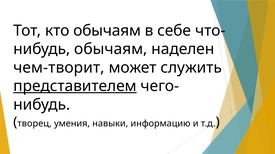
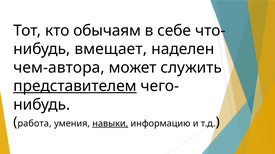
обычаям at (111, 49): обычаям -> вмещает
чем-творит: чем-творит -> чем-автора
творец: творец -> работа
навыки underline: none -> present
